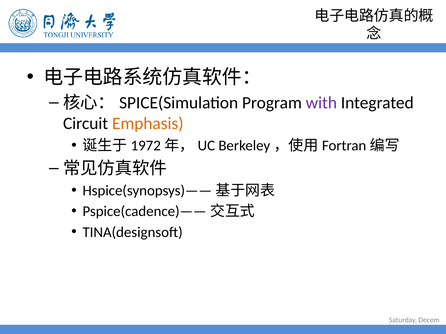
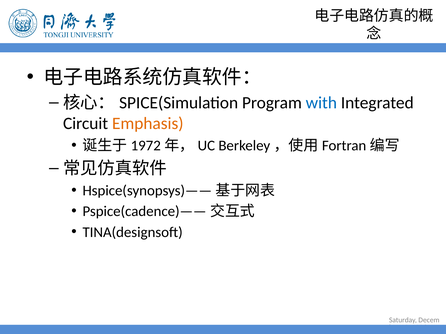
with colour: purple -> blue
